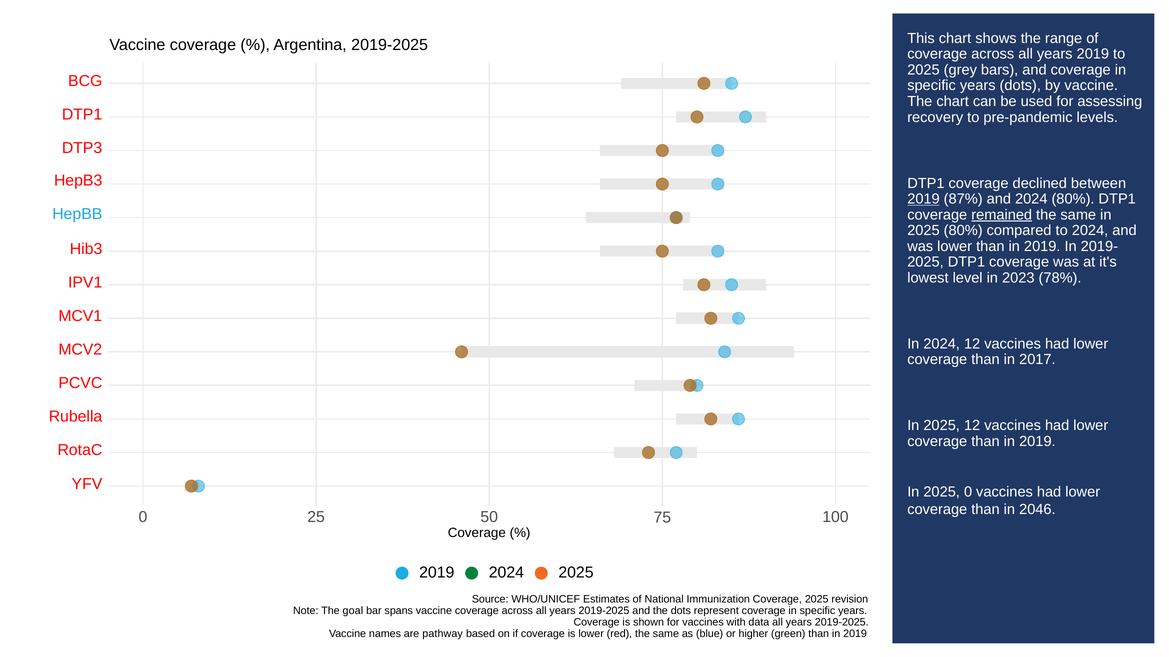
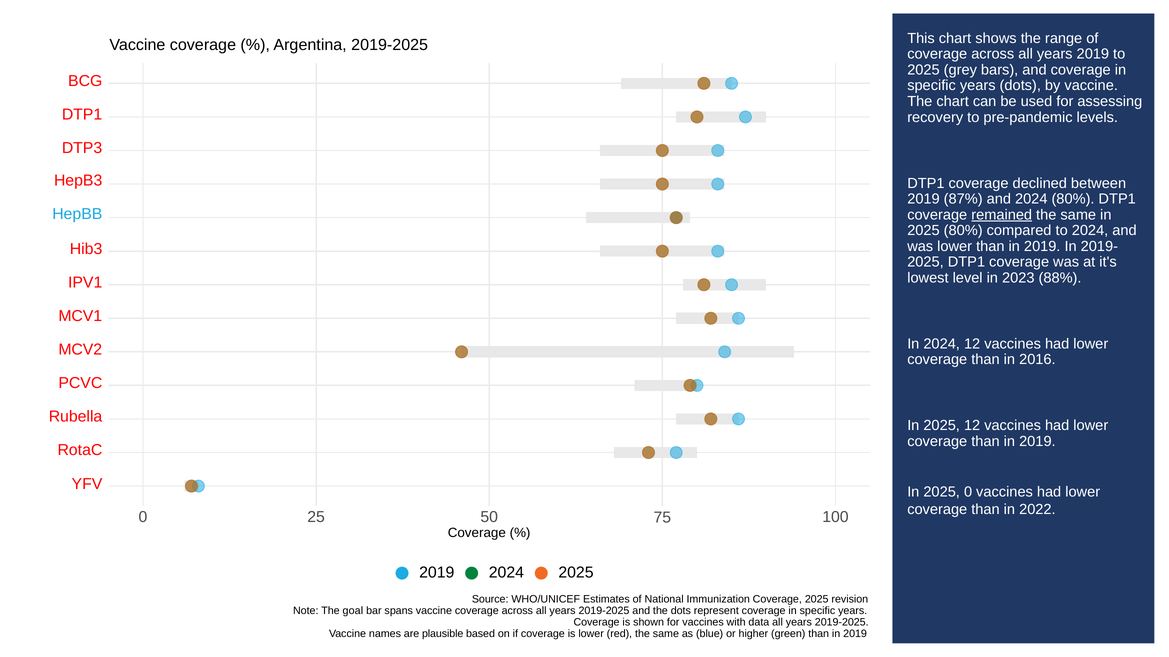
2019 at (923, 199) underline: present -> none
78%: 78% -> 88%
2017: 2017 -> 2016
2046: 2046 -> 2022
pathway: pathway -> plausible
